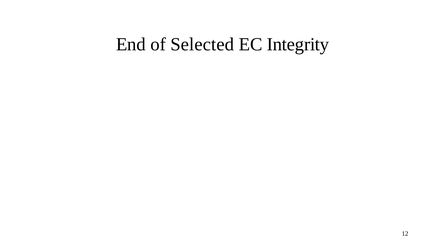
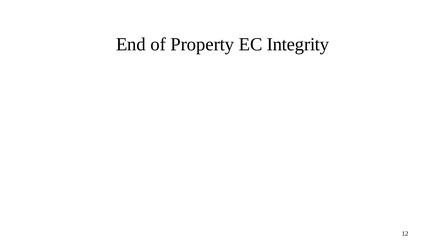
Selected: Selected -> Property
